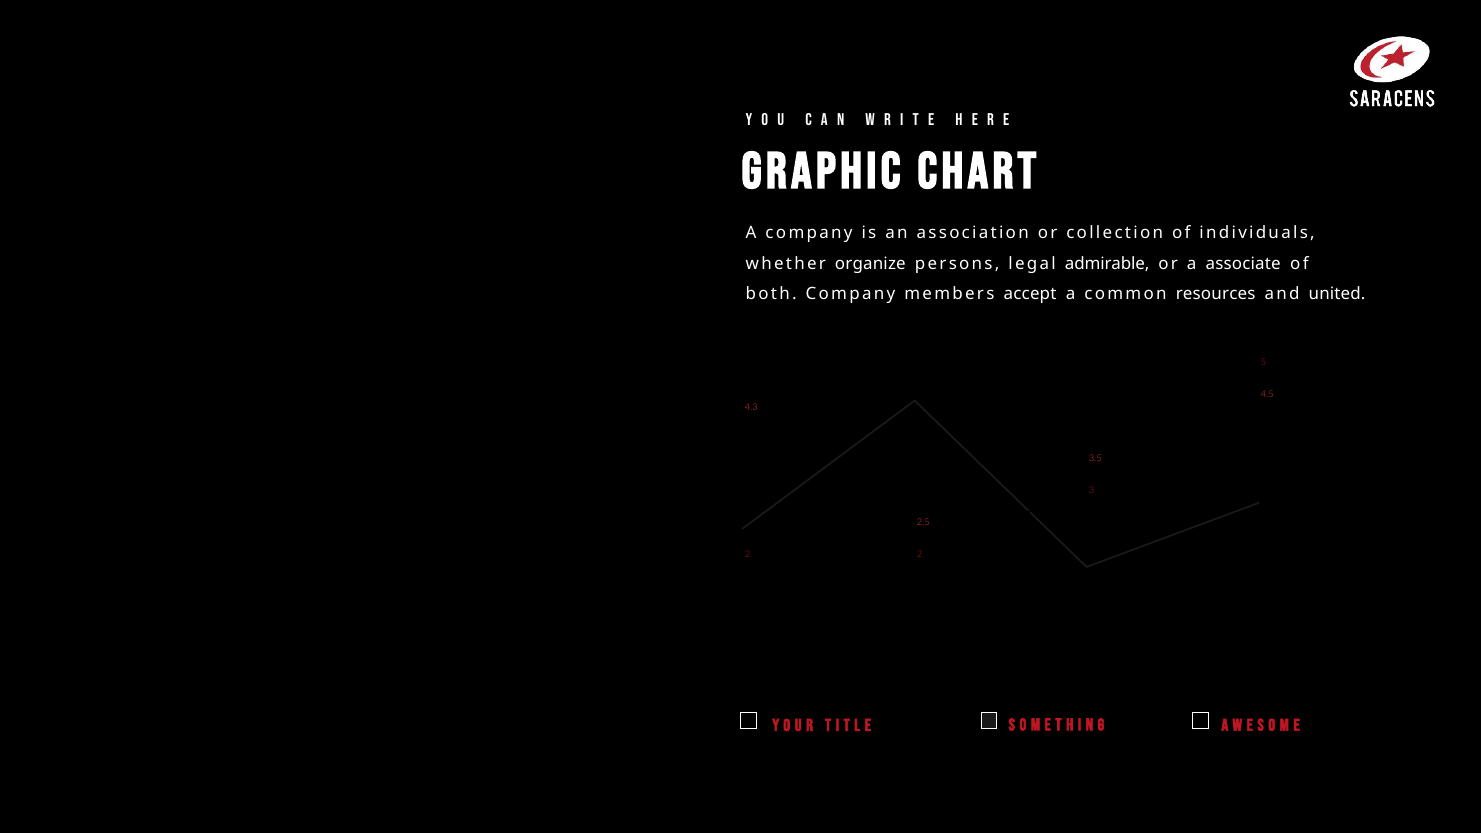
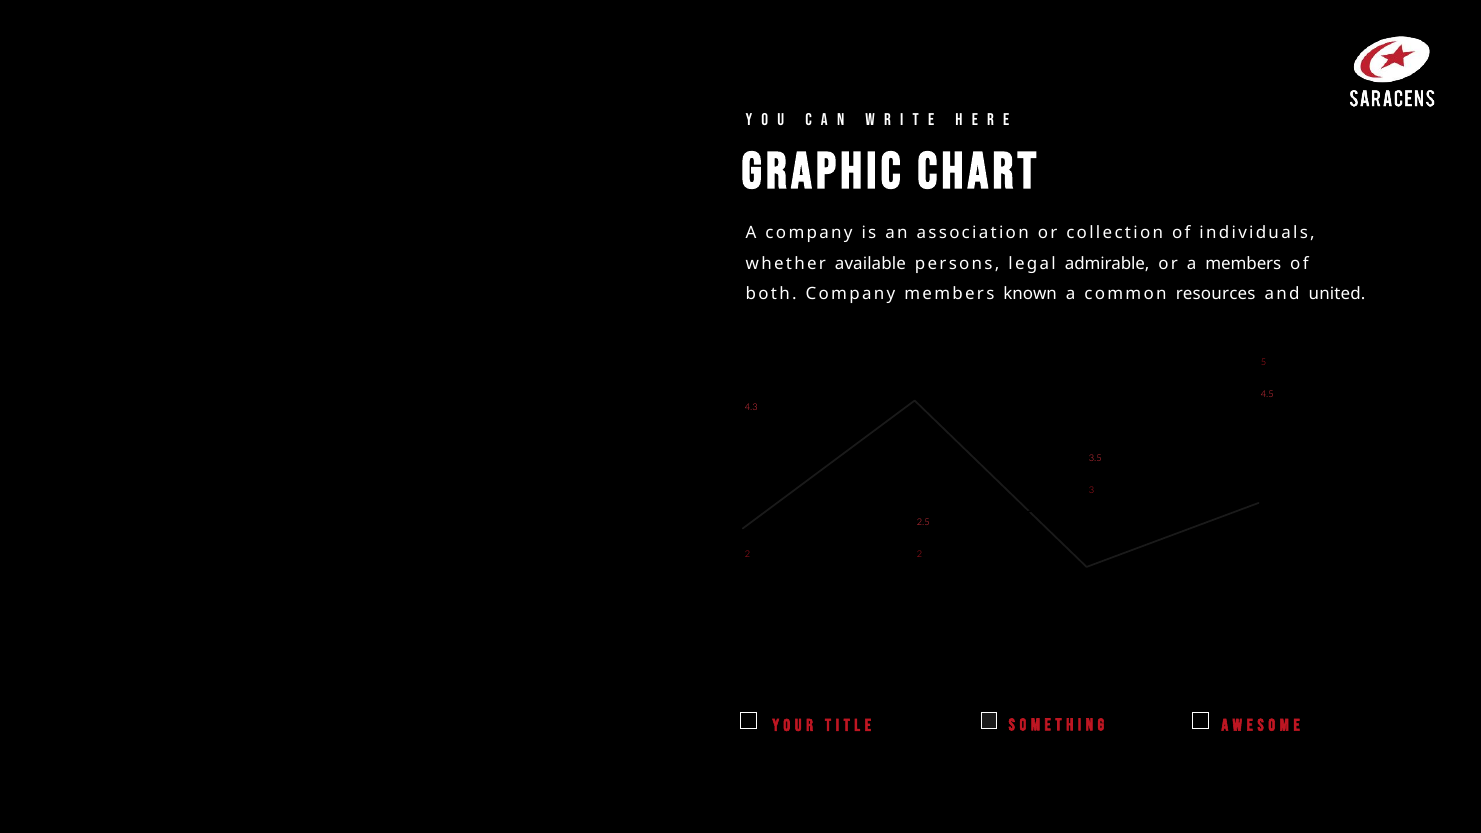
organize: organize -> available
a associate: associate -> members
accept: accept -> known
